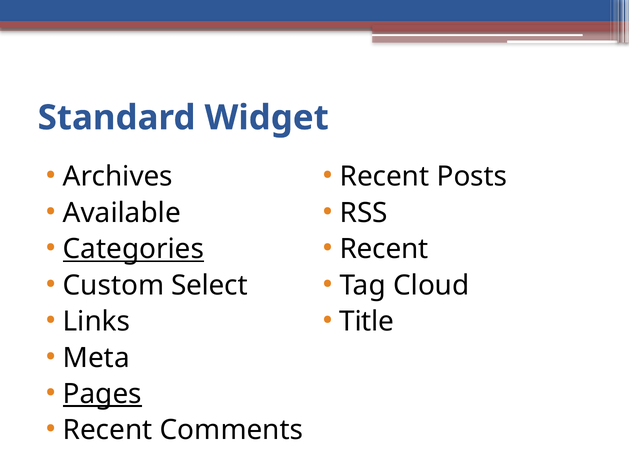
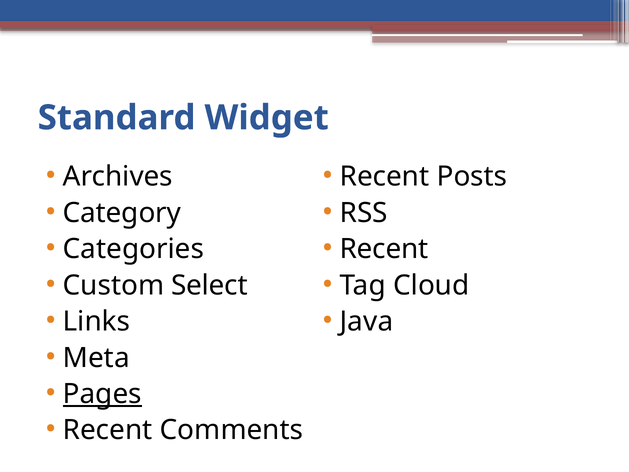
Available: Available -> Category
Categories underline: present -> none
Title: Title -> Java
